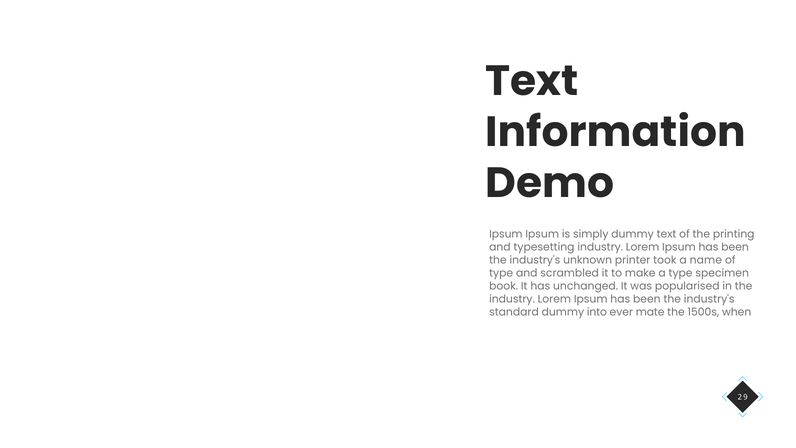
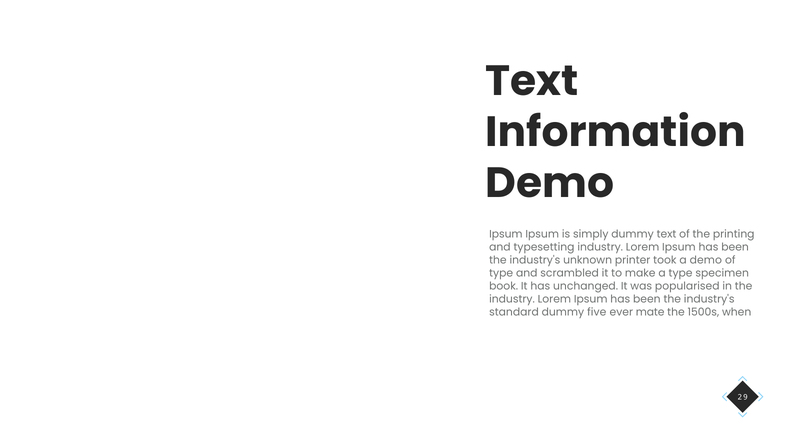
a name: name -> demo
into: into -> five
